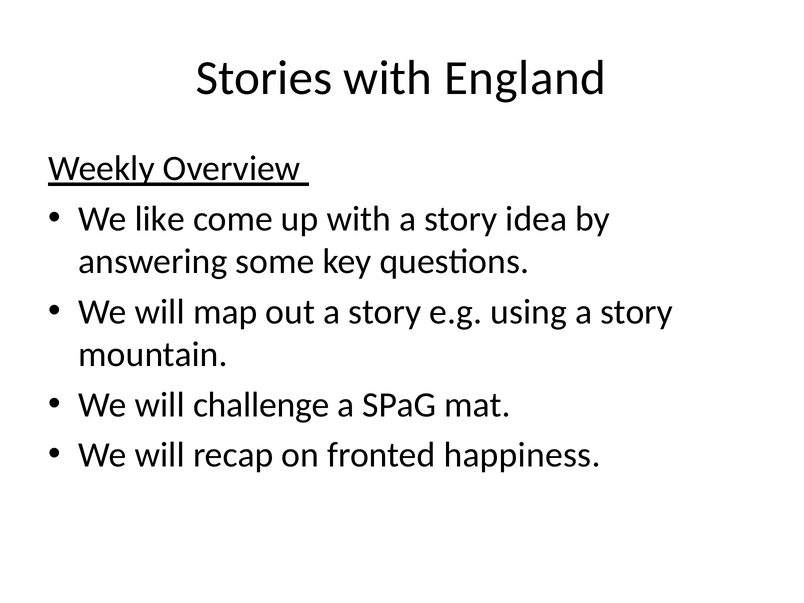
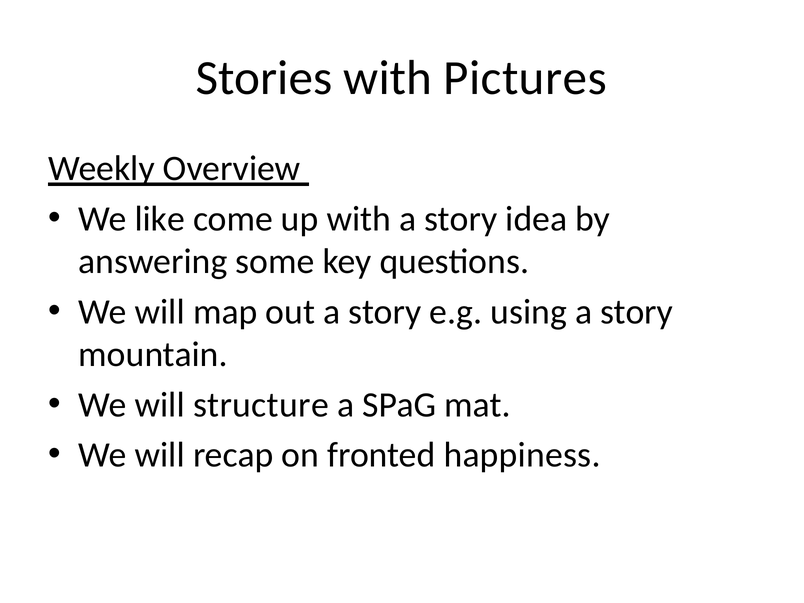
England: England -> Pictures
challenge: challenge -> structure
